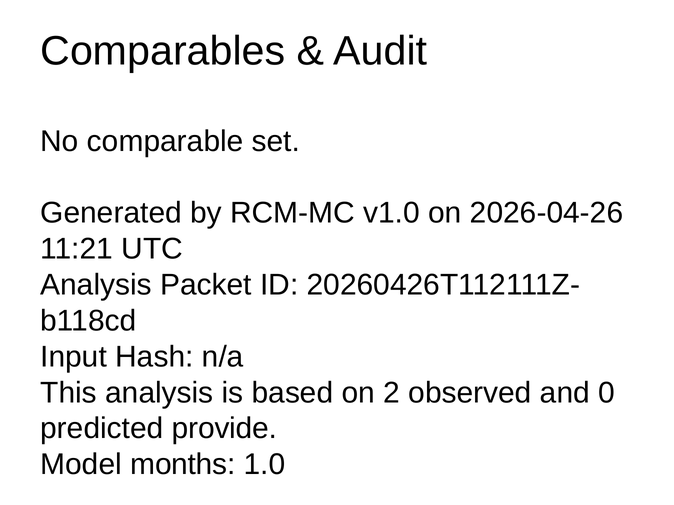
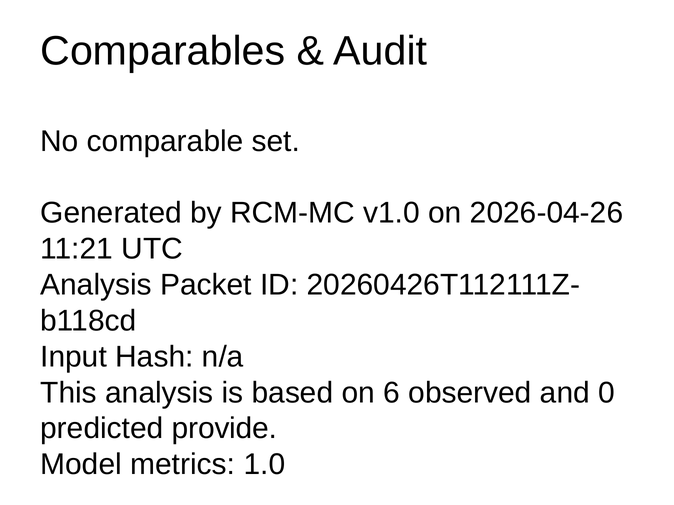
2: 2 -> 6
months: months -> metrics
